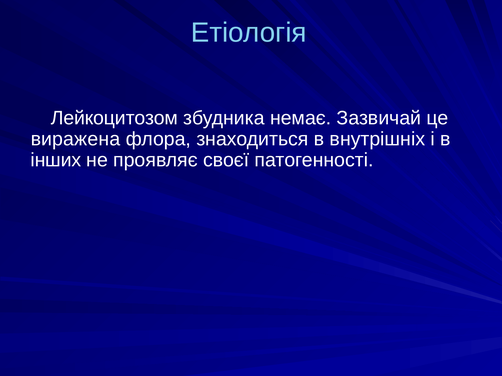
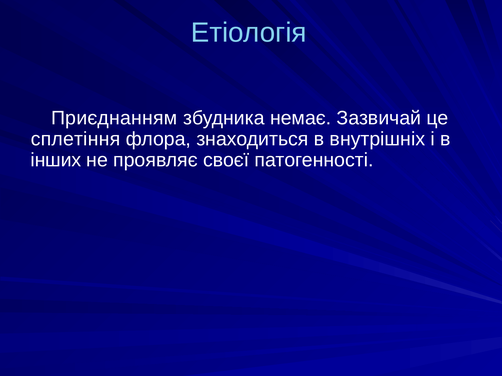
Лейкоцитозом: Лейкоцитозом -> Приєднанням
виражена: виражена -> сплетіння
